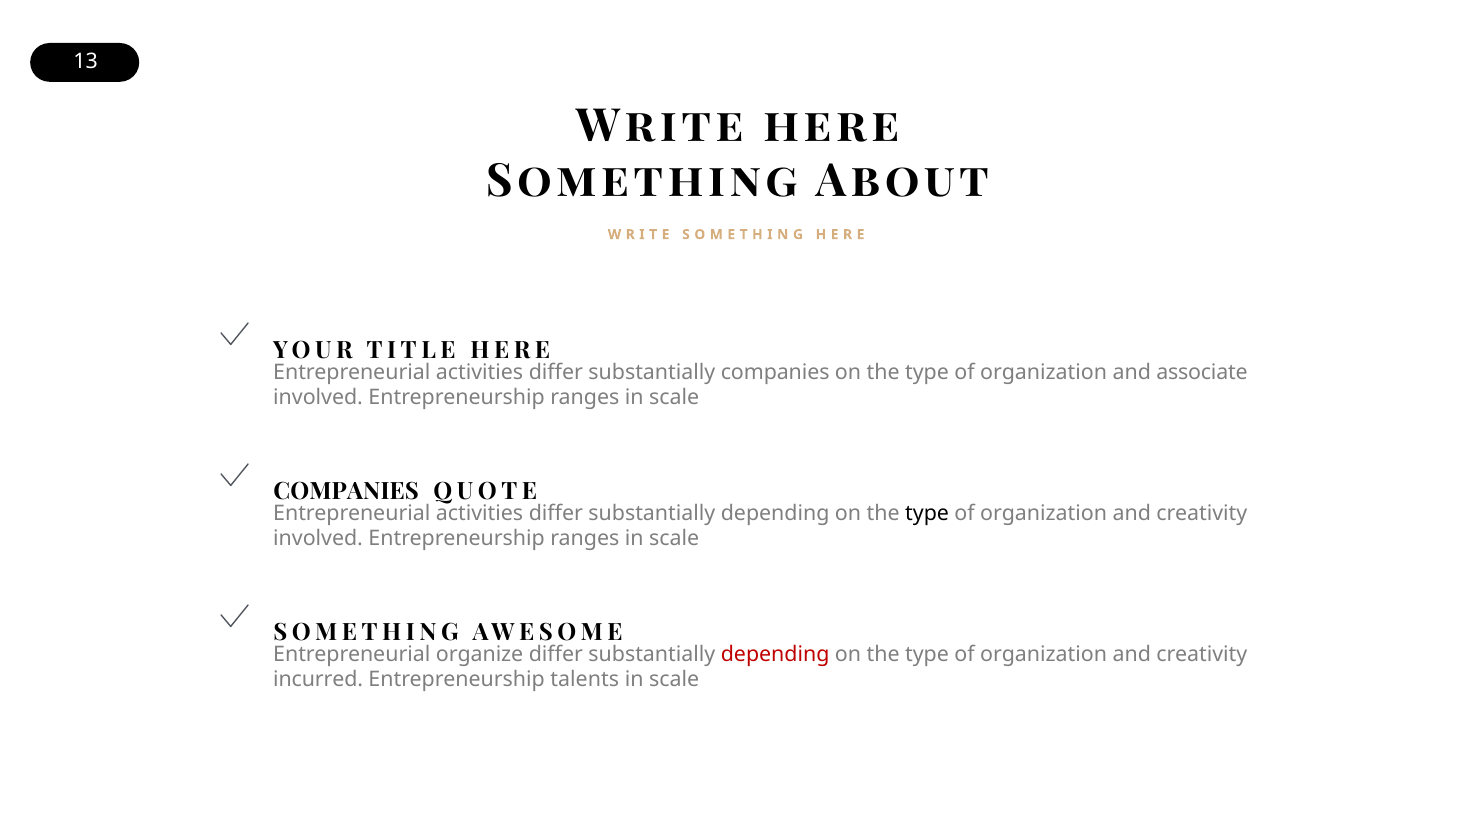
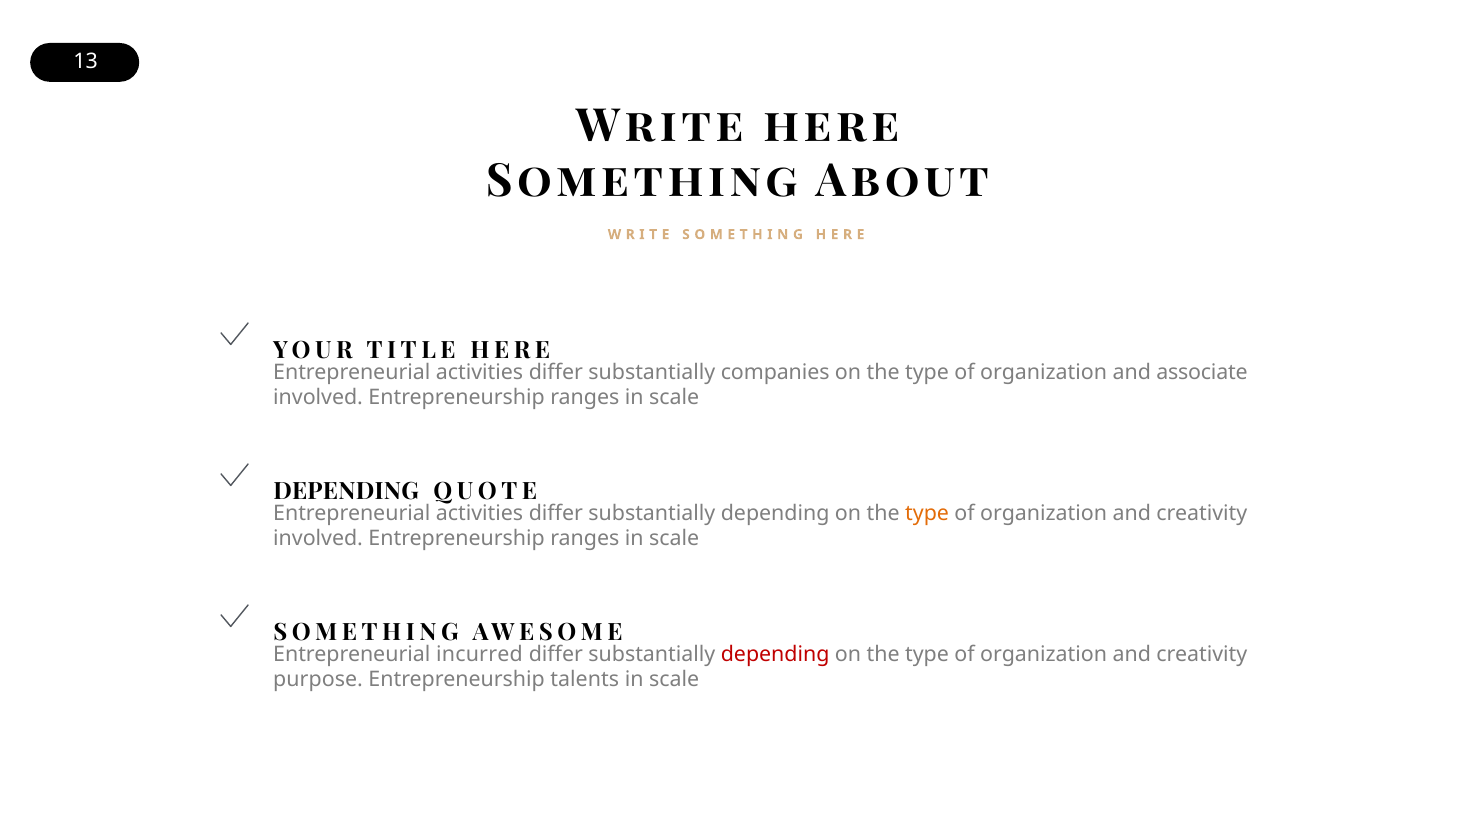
COMPANIES at (346, 492): COMPANIES -> DEPENDING
type at (927, 513) colour: black -> orange
organize: organize -> incurred
incurred: incurred -> purpose
